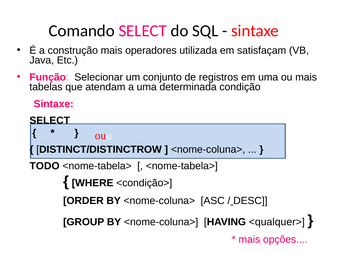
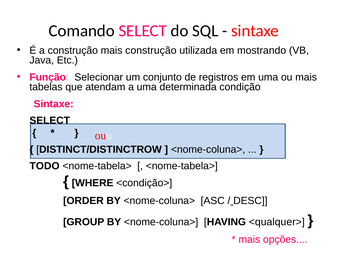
mais operadores: operadores -> construção
satisfaçam: satisfaçam -> mostrando
